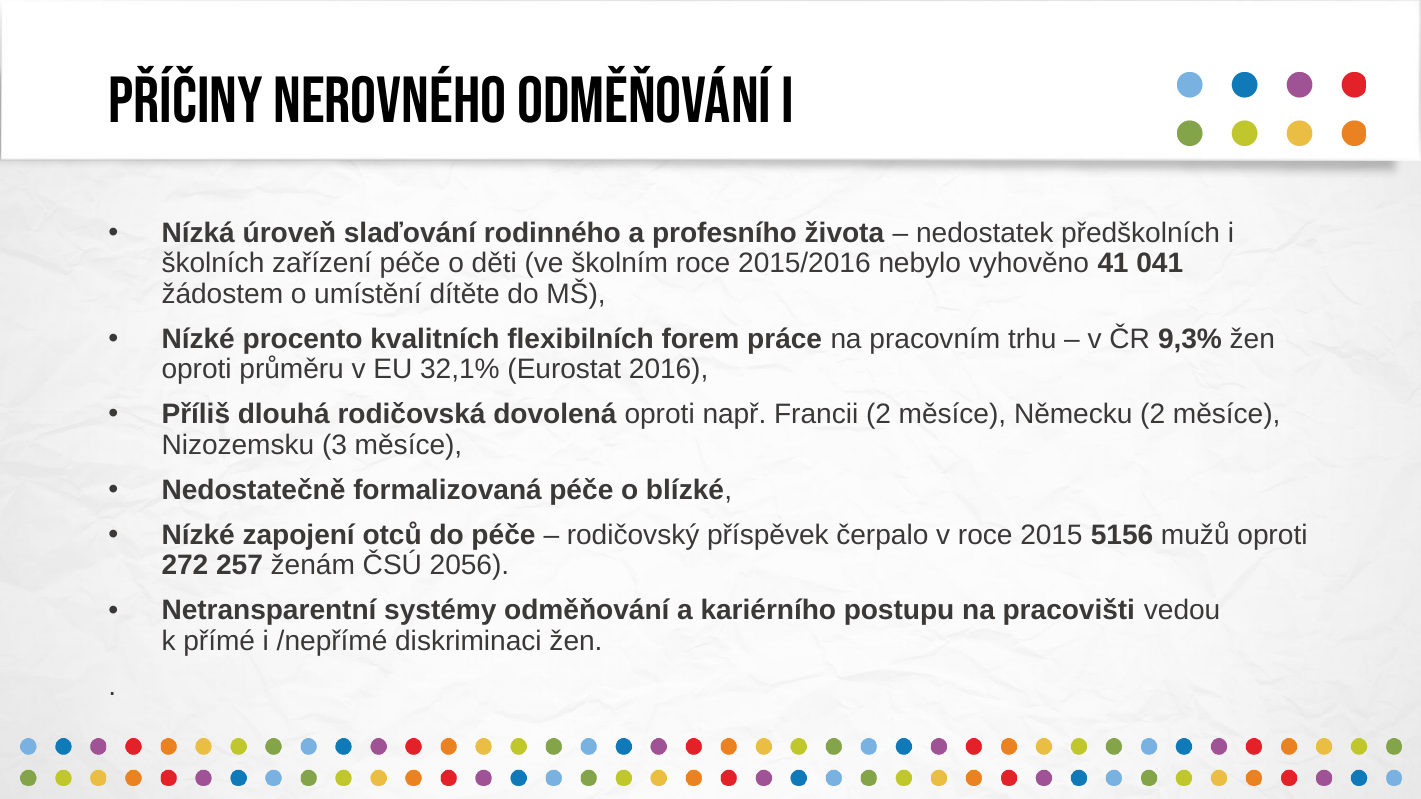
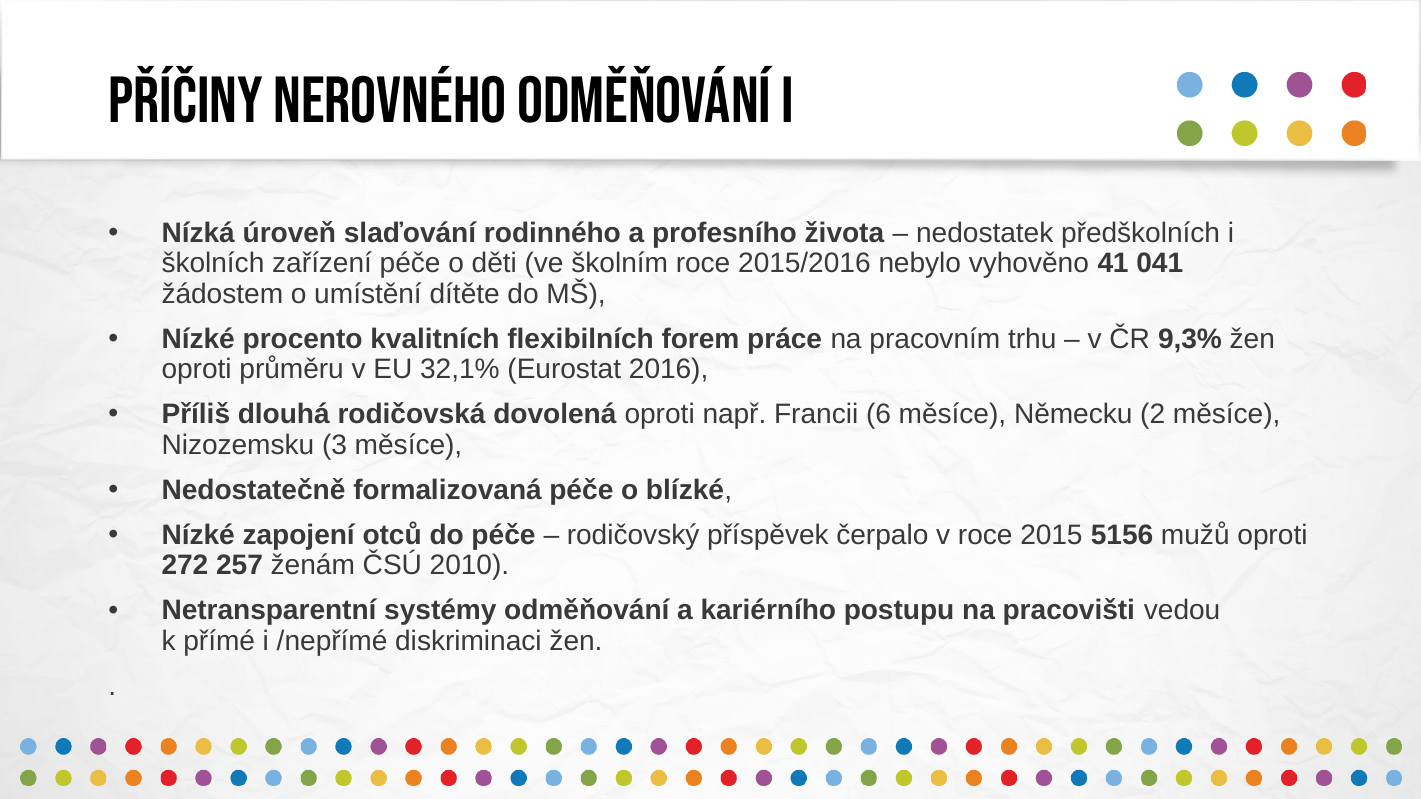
Francii 2: 2 -> 6
2056: 2056 -> 2010
